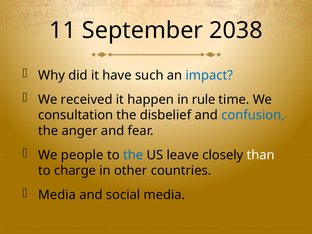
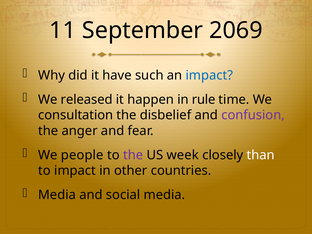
2038: 2038 -> 2069
received: received -> released
confusion colour: blue -> purple
the at (133, 155) colour: blue -> purple
leave: leave -> week
to charge: charge -> impact
